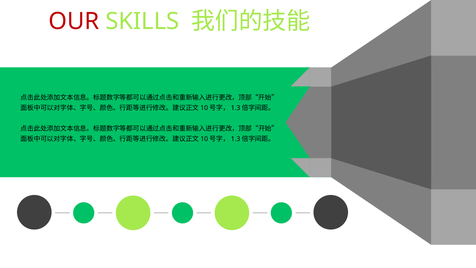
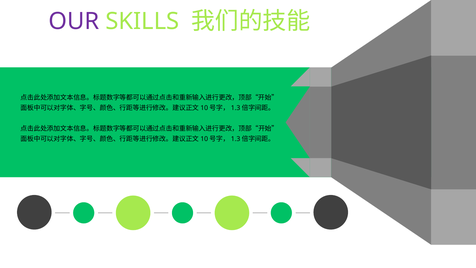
OUR colour: red -> purple
